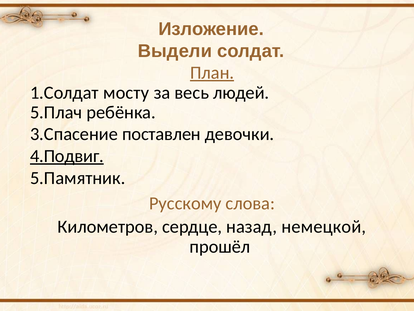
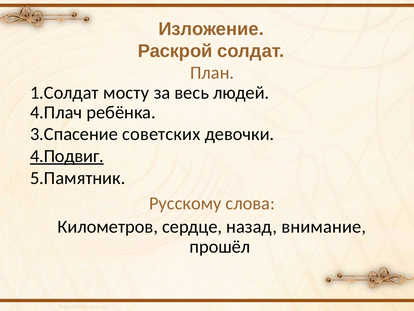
Выдели: Выдели -> Раскрой
План underline: present -> none
5.Плач: 5.Плач -> 4.Плач
поставлен: поставлен -> советских
немецкой: немецкой -> внимание
